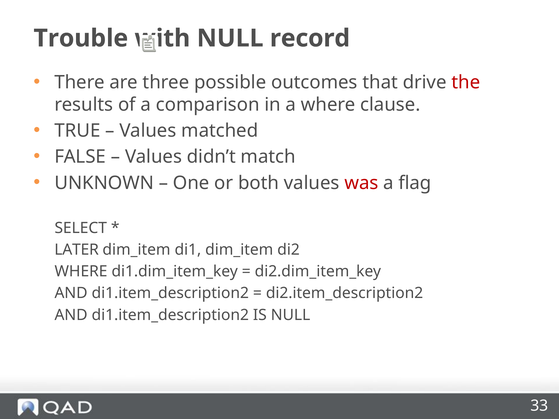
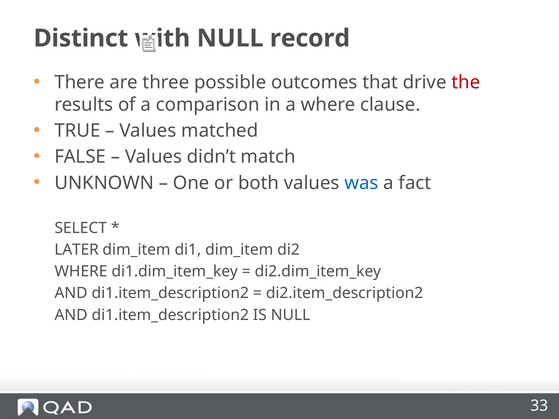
Trouble: Trouble -> Distinct
was colour: red -> blue
flag: flag -> fact
